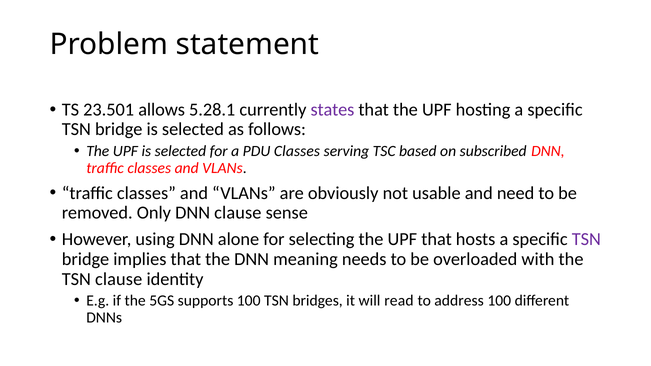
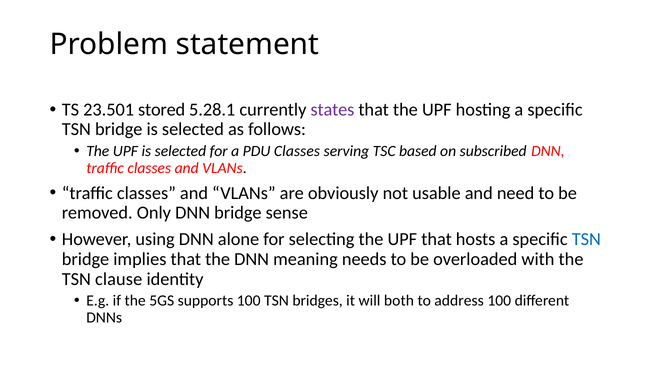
allows: allows -> stored
DNN clause: clause -> bridge
TSN at (586, 240) colour: purple -> blue
read: read -> both
